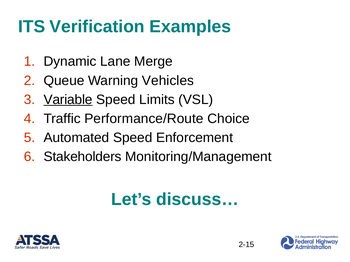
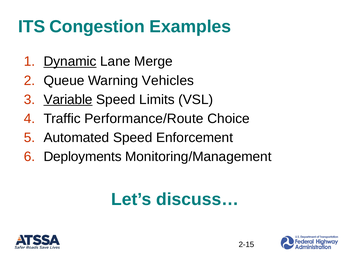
Verification: Verification -> Congestion
Dynamic underline: none -> present
Stakeholders: Stakeholders -> Deployments
